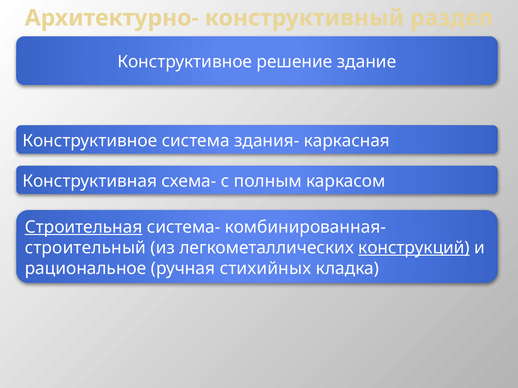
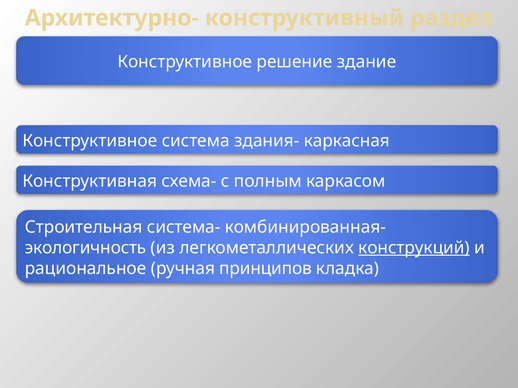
Строительная underline: present -> none
строительный: строительный -> экологичность
стихийных: стихийных -> принципов
